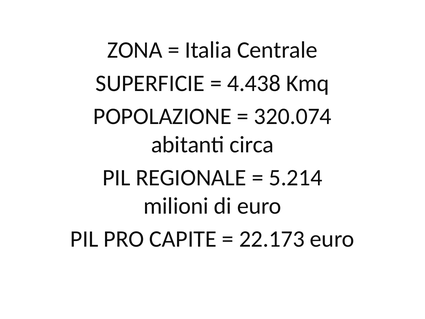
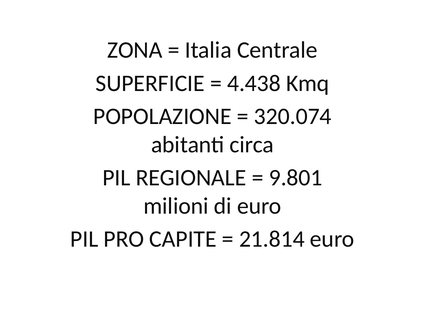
5.214: 5.214 -> 9.801
22.173: 22.173 -> 21.814
